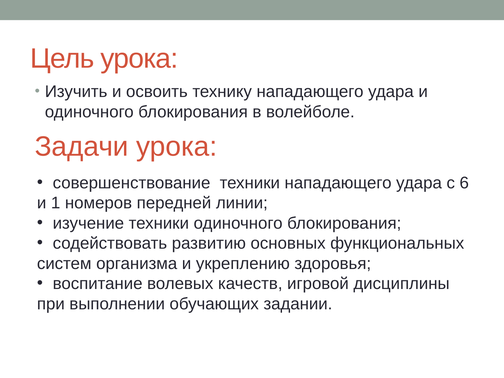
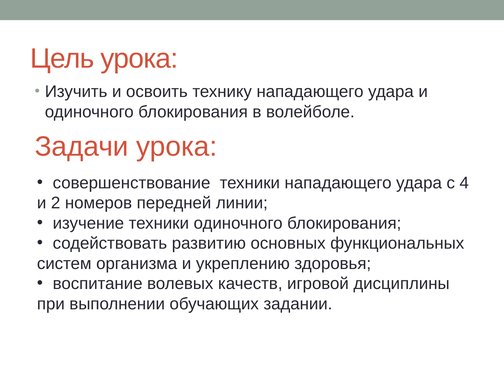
6: 6 -> 4
1: 1 -> 2
